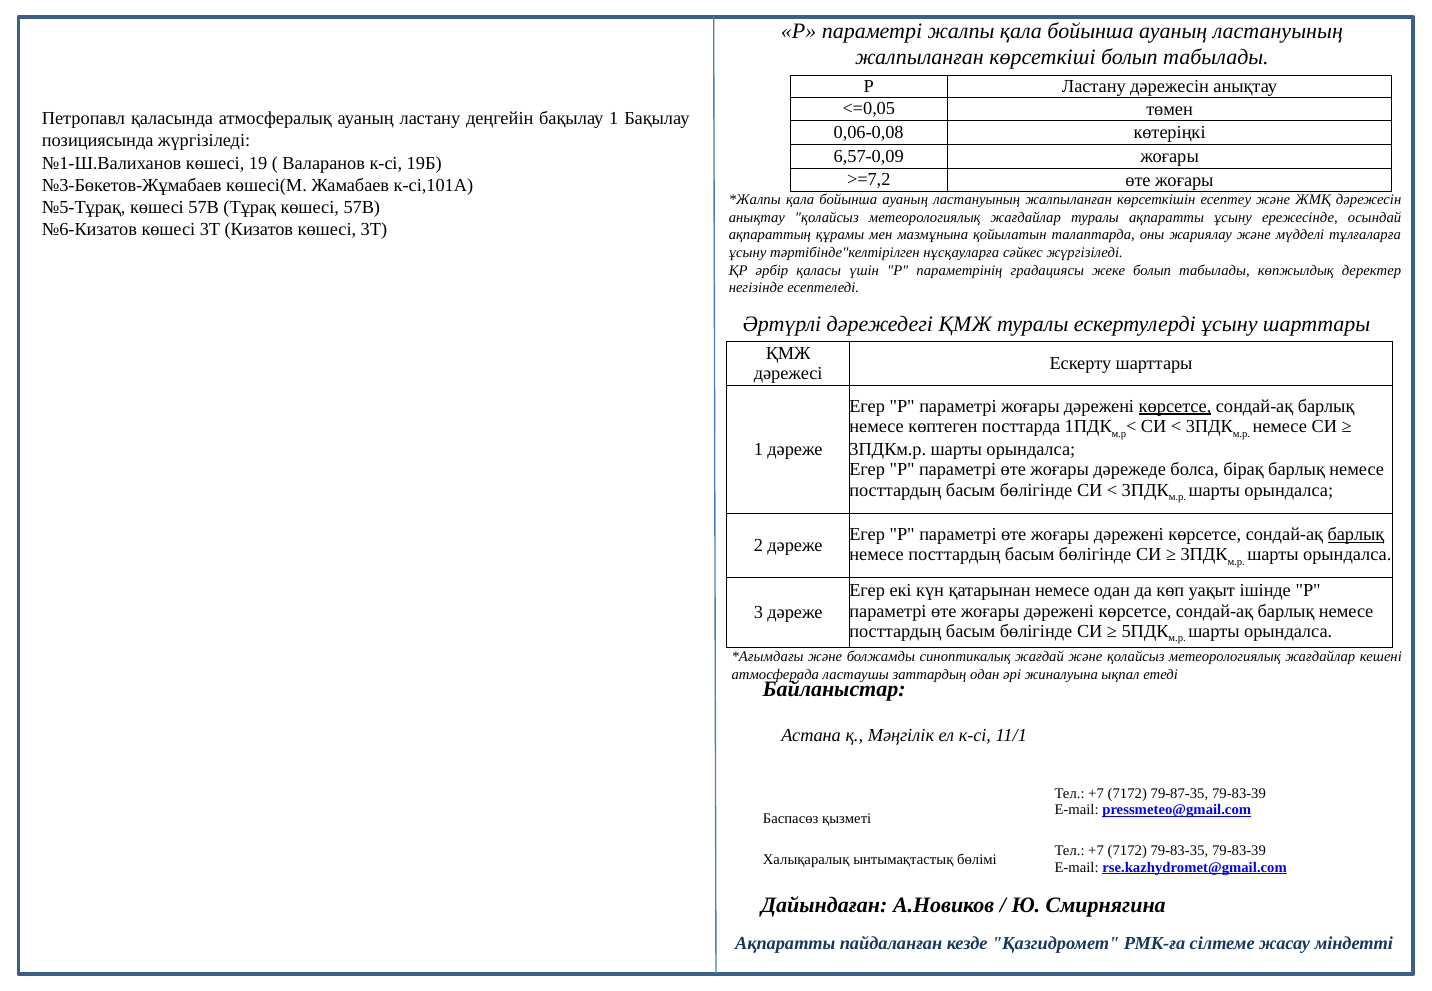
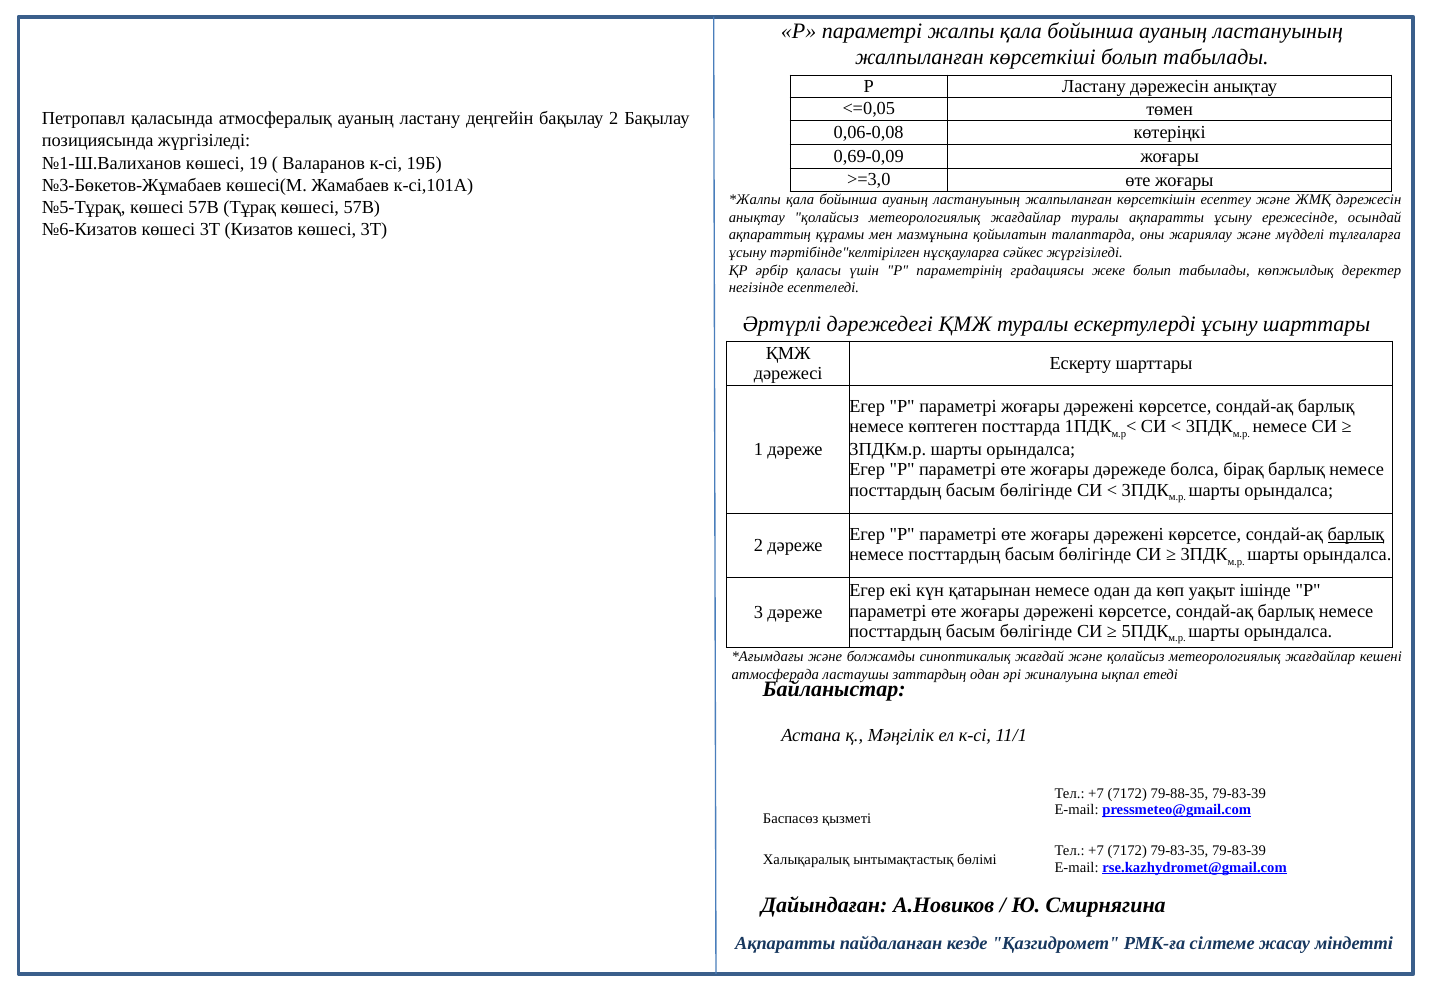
бақылау 1: 1 -> 2
6,57-0,09: 6,57-0,09 -> 0,69-0,09
>=7,2: >=7,2 -> >=3,0
көрсетсе at (1175, 406) underline: present -> none
79-87-35: 79-87-35 -> 79-88-35
